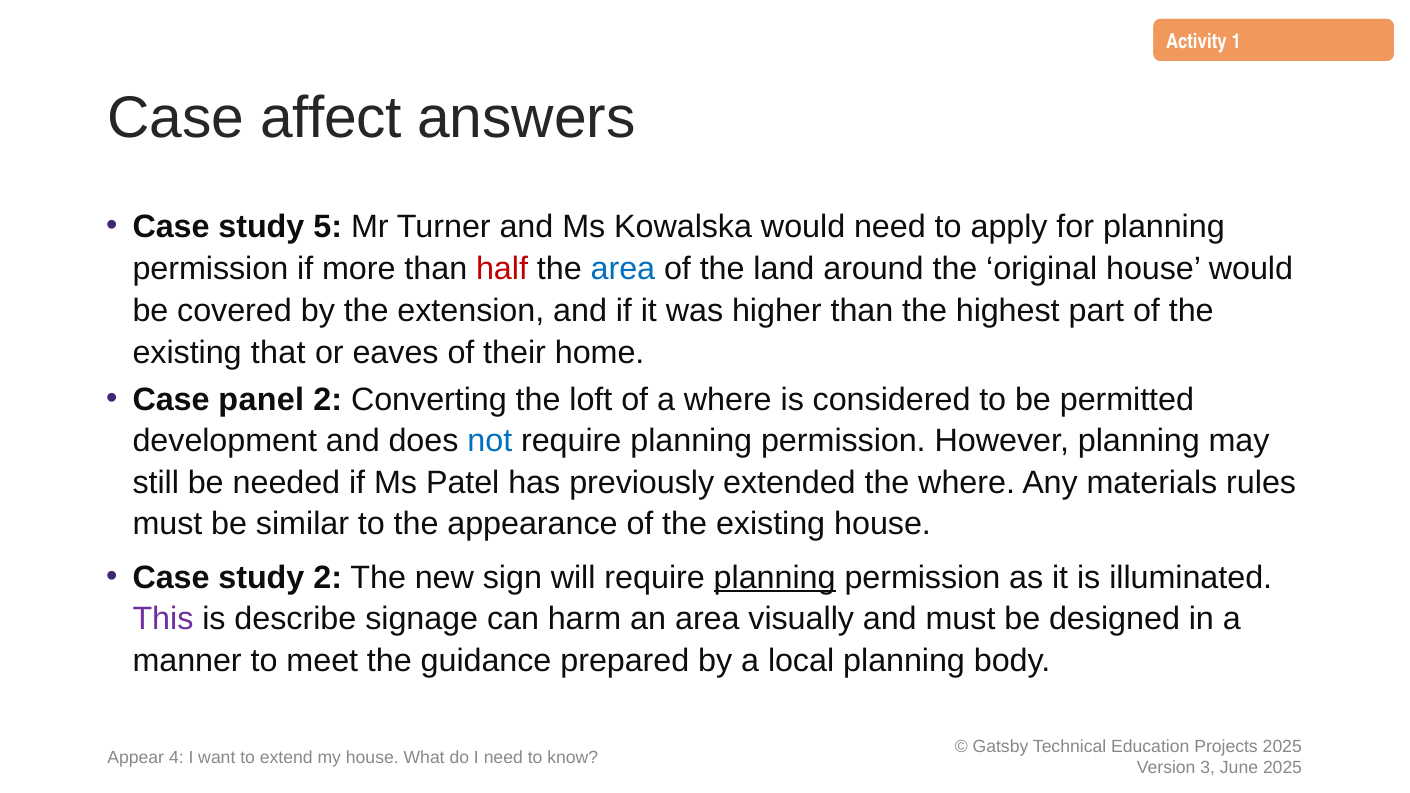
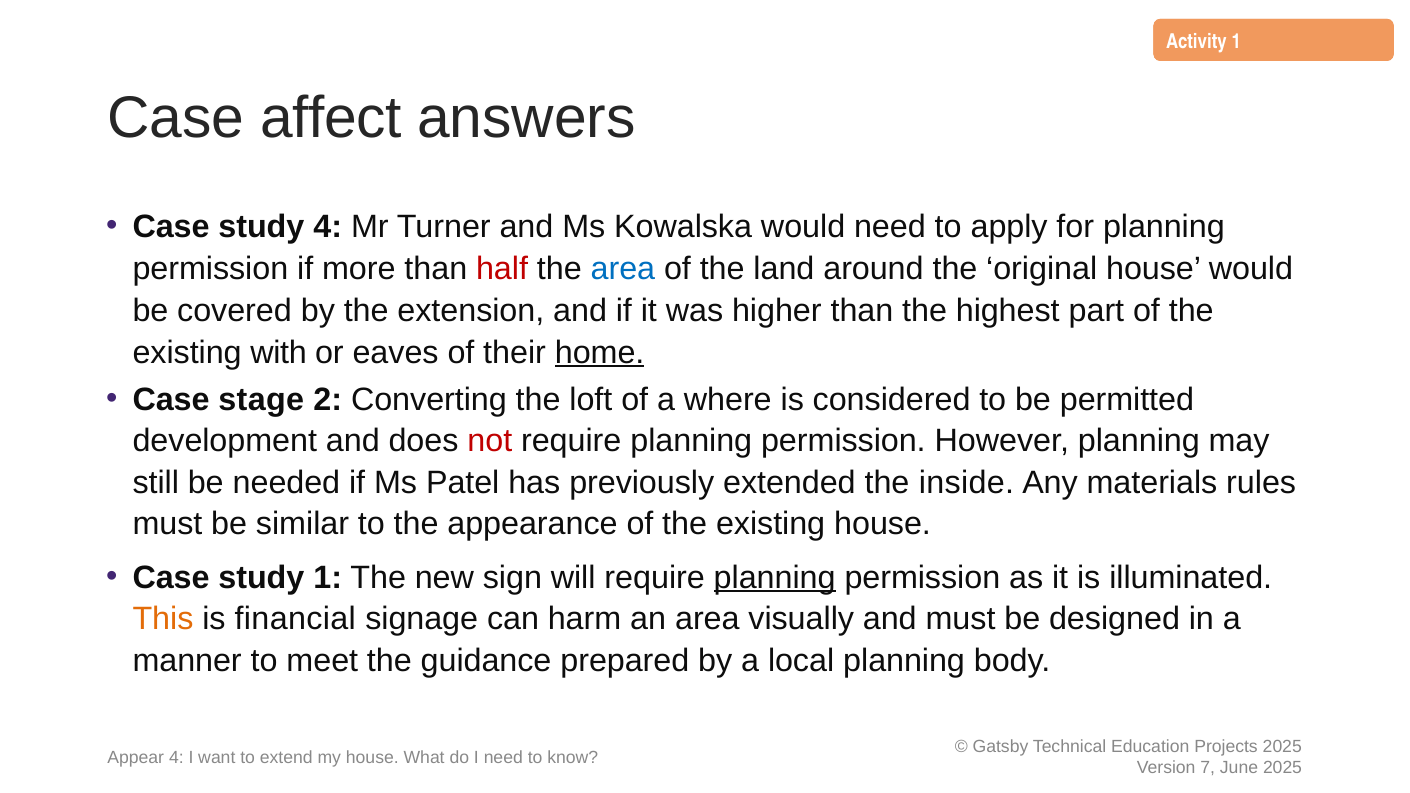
study 5: 5 -> 4
that: that -> with
home underline: none -> present
panel: panel -> stage
not colour: blue -> red
the where: where -> inside
study 2: 2 -> 1
This colour: purple -> orange
describe: describe -> financial
3: 3 -> 7
